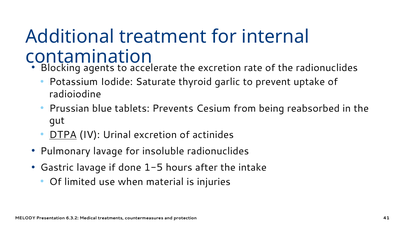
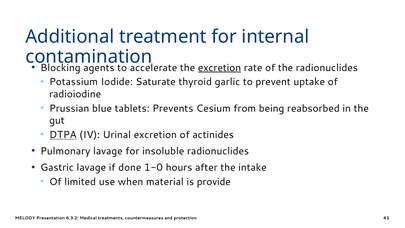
excretion at (220, 68) underline: none -> present
1-5: 1-5 -> 1-0
injuries: injuries -> provide
